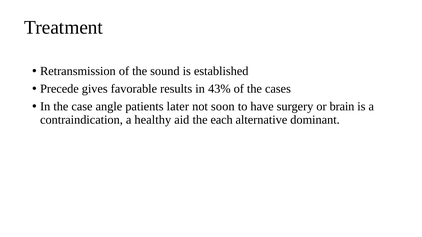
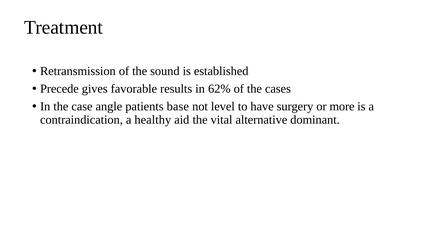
43%: 43% -> 62%
later: later -> base
soon: soon -> level
brain: brain -> more
each: each -> vital
